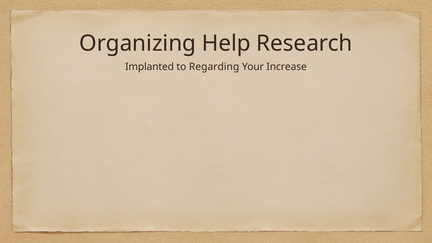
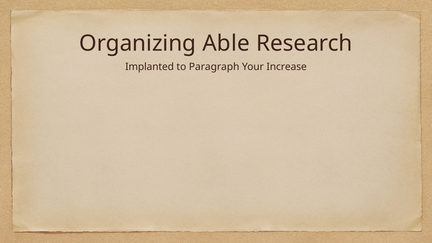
Help: Help -> Able
Regarding: Regarding -> Paragraph
